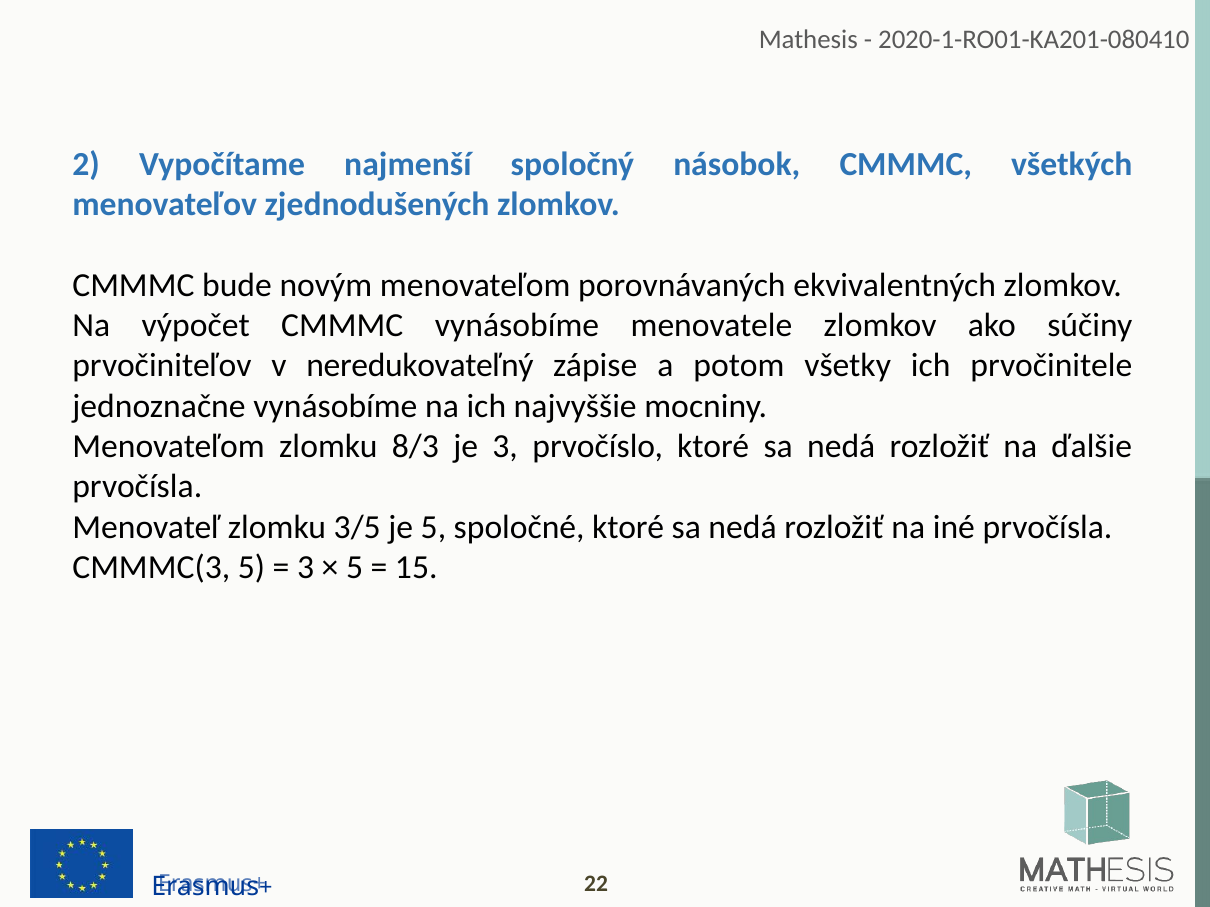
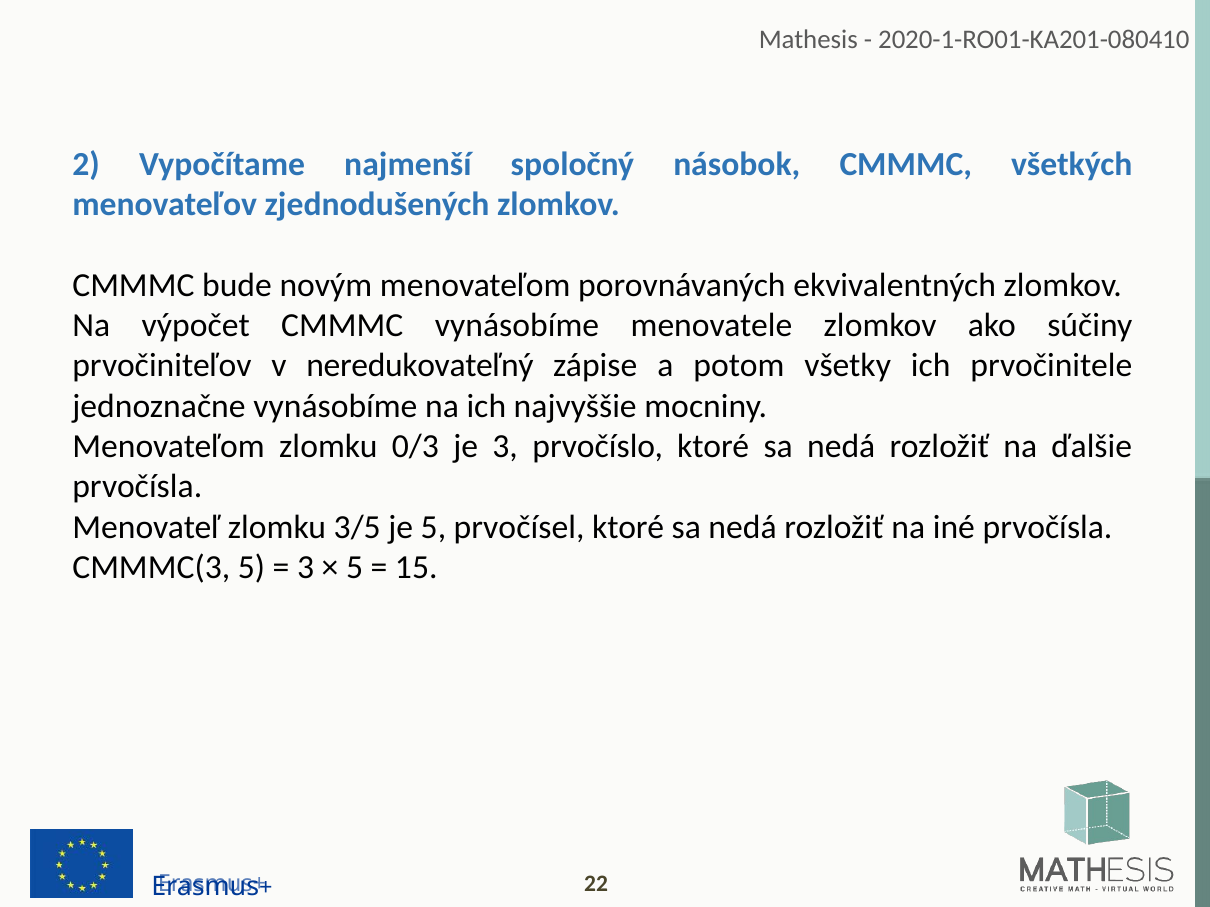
8/3: 8/3 -> 0/3
spoločné: spoločné -> prvočísel
